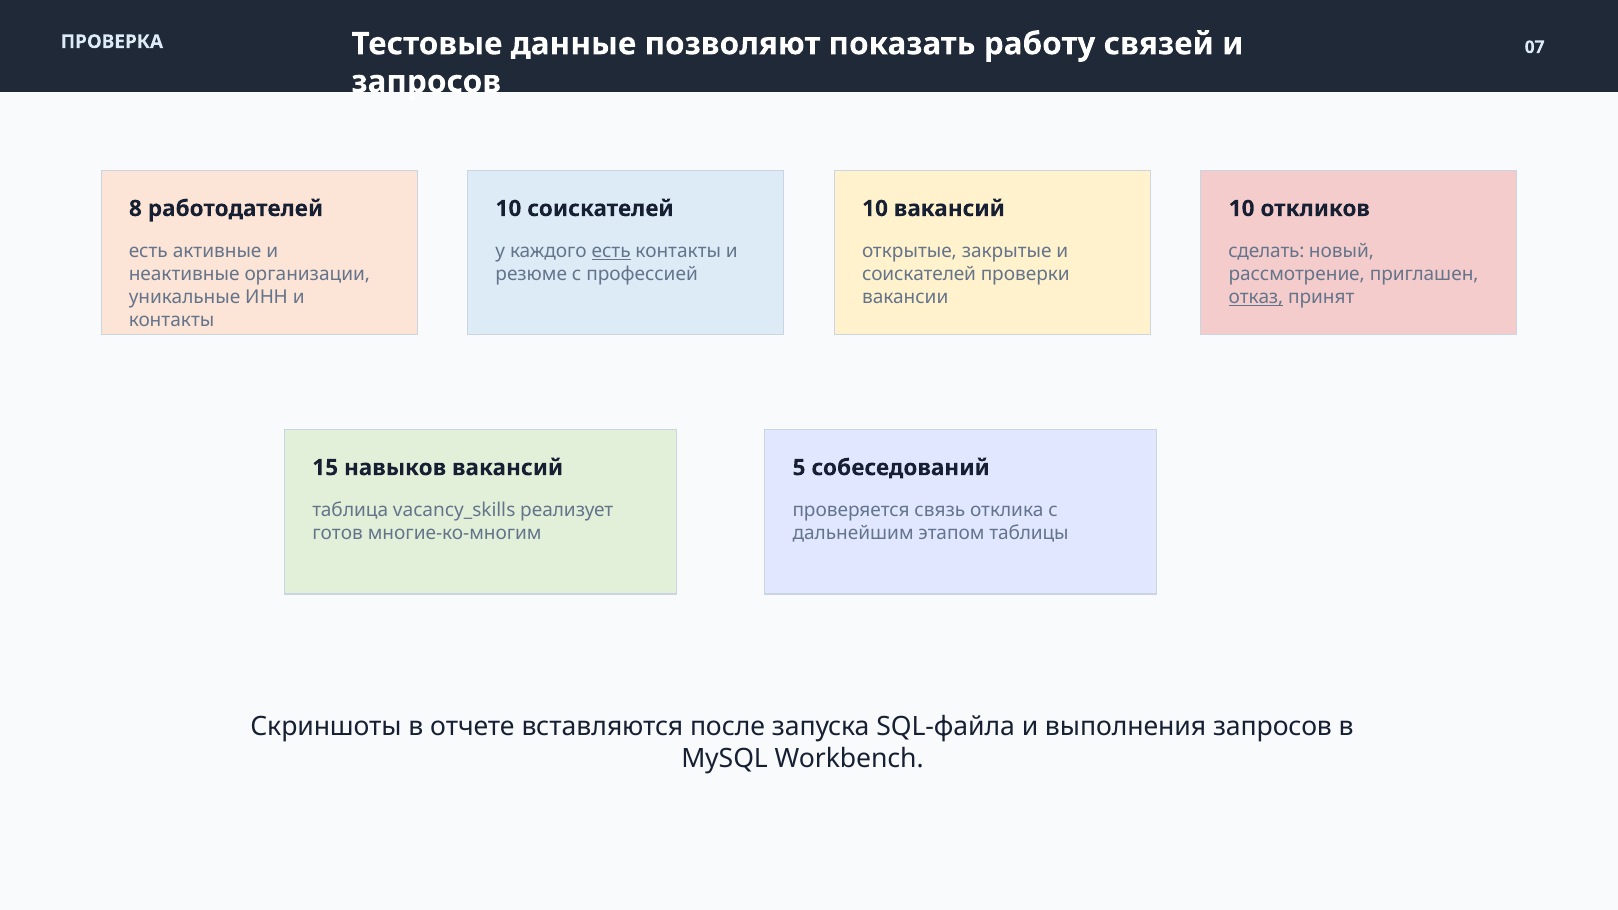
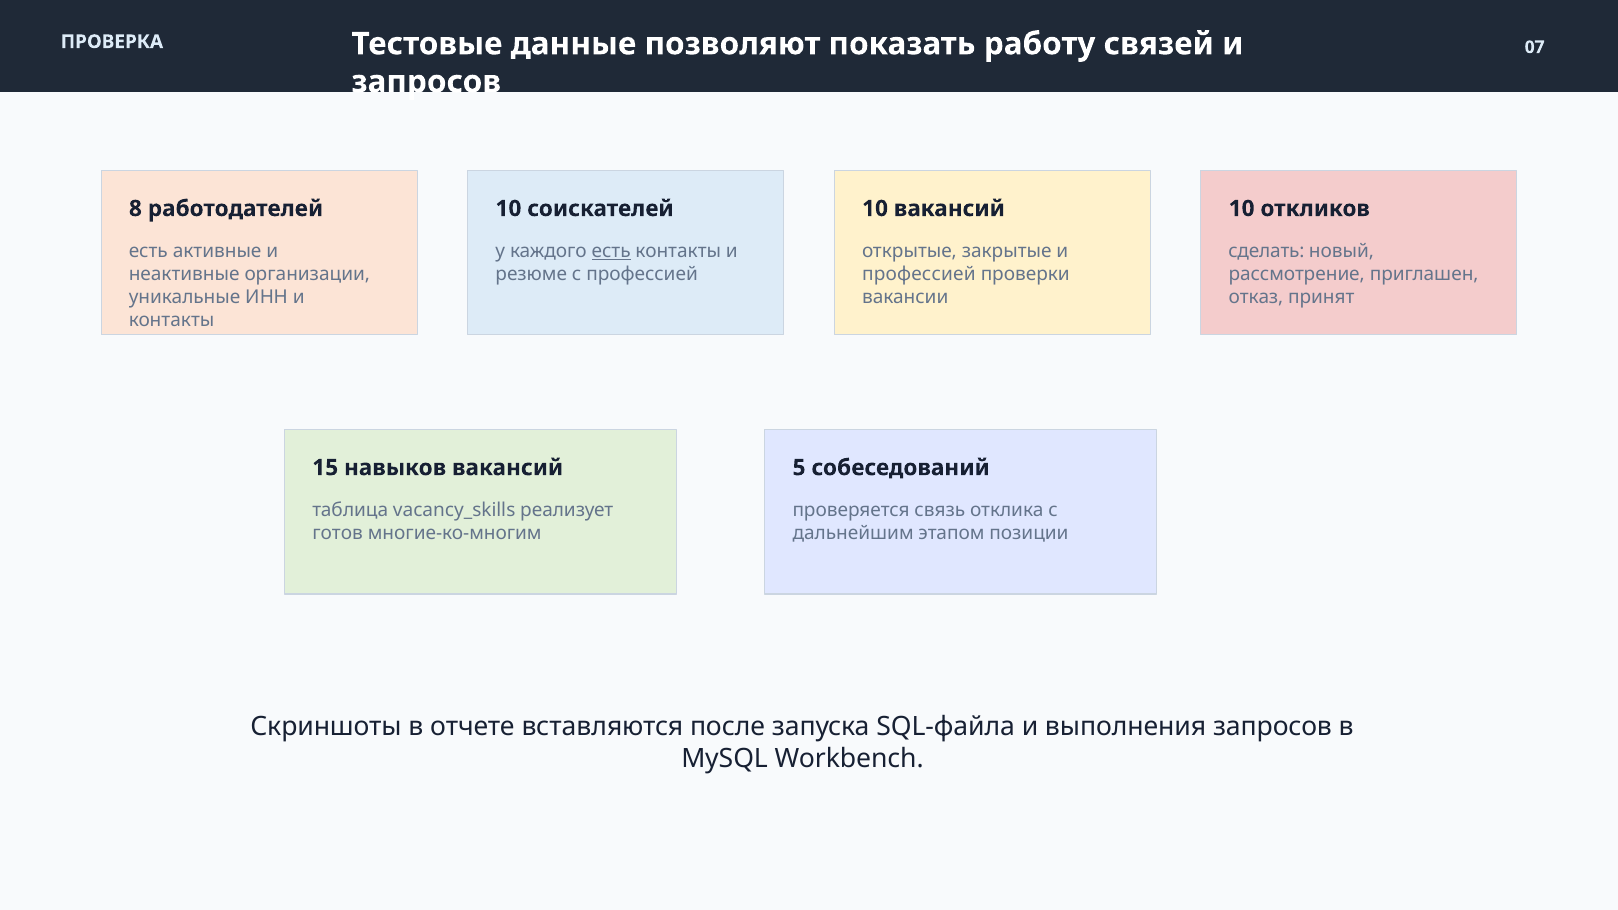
соискателей at (919, 274): соискателей -> профессией
отказ underline: present -> none
таблицы: таблицы -> позиции
